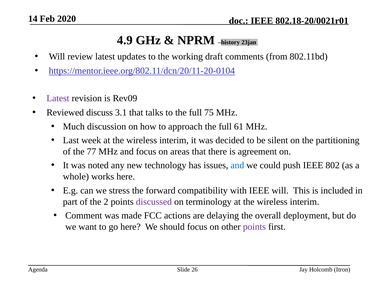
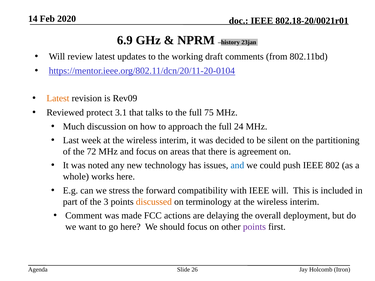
4.9: 4.9 -> 6.9
Latest at (58, 98) colour: purple -> orange
discuss: discuss -> protect
61: 61 -> 24
77: 77 -> 72
2: 2 -> 3
discussed colour: purple -> orange
